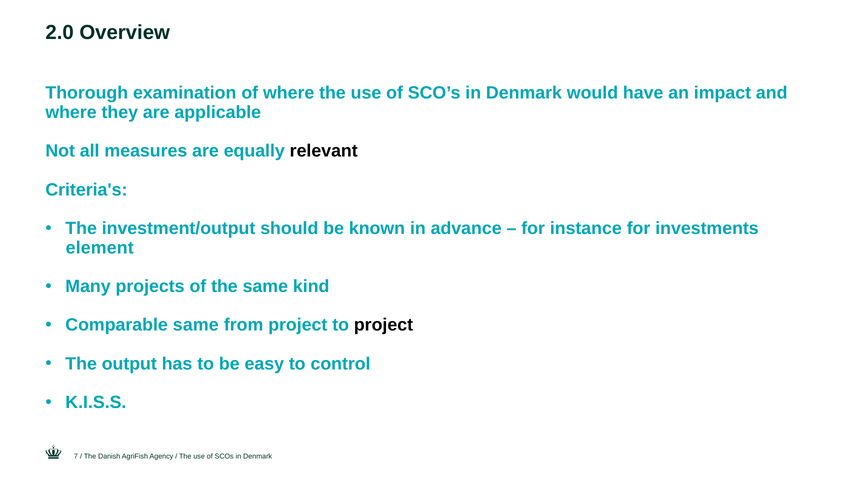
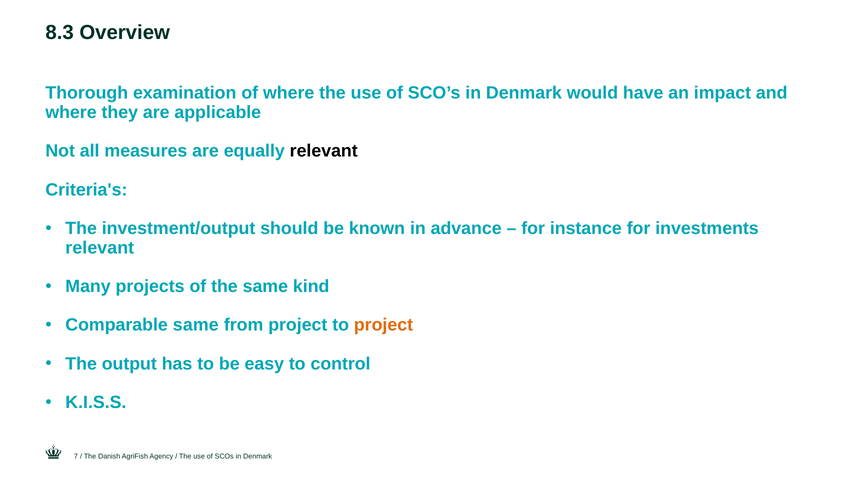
2.0: 2.0 -> 8.3
element at (100, 248): element -> relevant
project at (383, 325) colour: black -> orange
